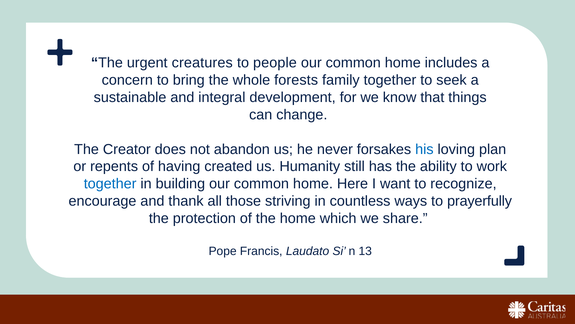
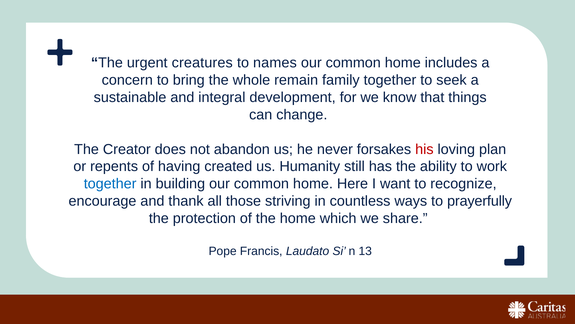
people: people -> names
forests: forests -> remain
his colour: blue -> red
